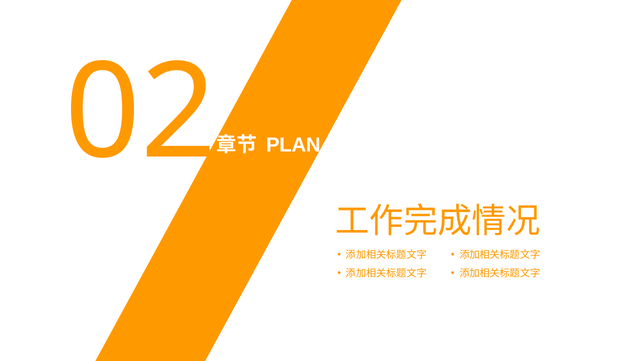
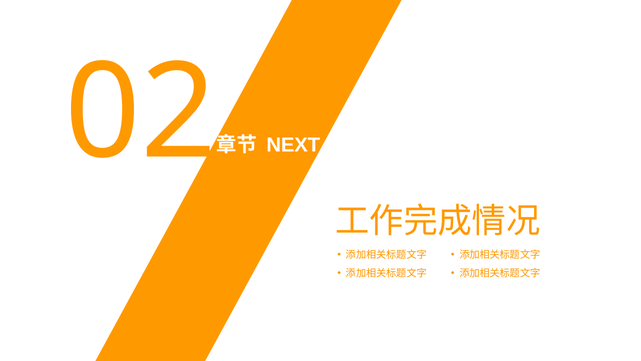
PLAN: PLAN -> NEXT
